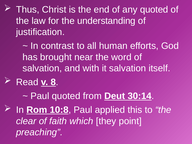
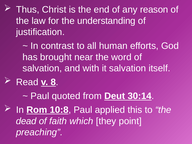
any quoted: quoted -> reason
clear: clear -> dead
